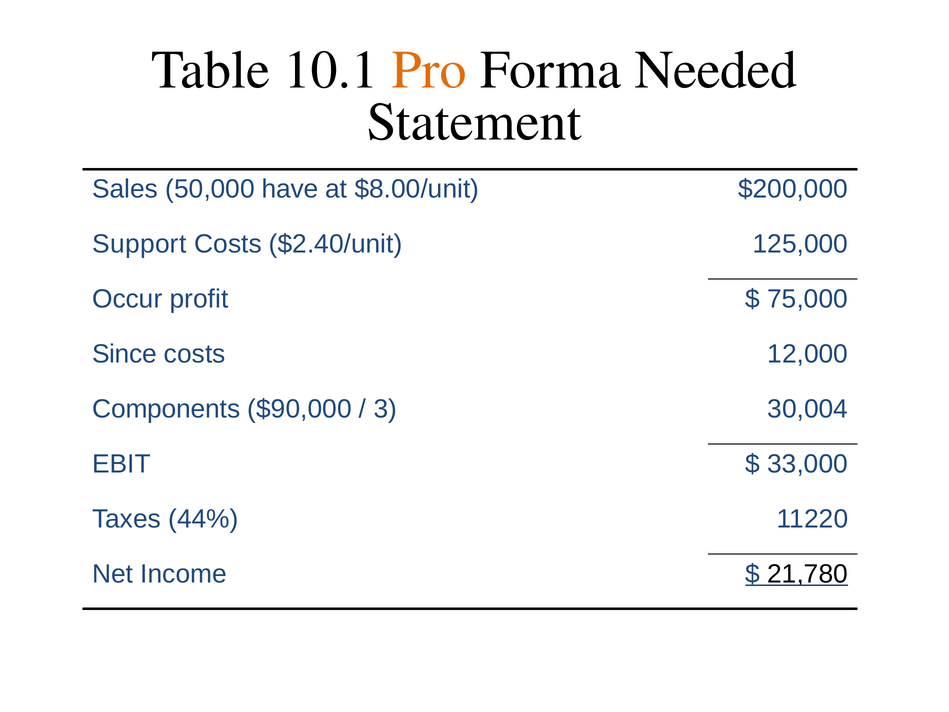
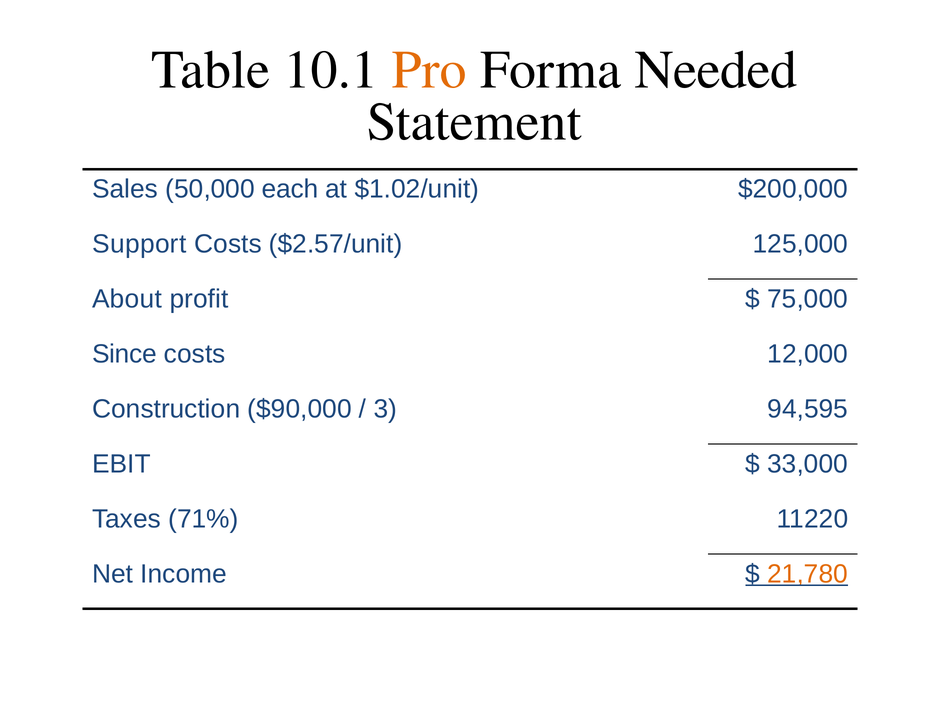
have: have -> each
$8.00/unit: $8.00/unit -> $1.02/unit
$2.40/unit: $2.40/unit -> $2.57/unit
Occur: Occur -> About
Components: Components -> Construction
30,004: 30,004 -> 94,595
44%: 44% -> 71%
21,780 colour: black -> orange
